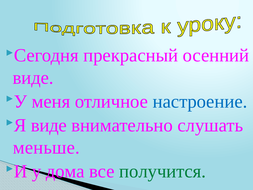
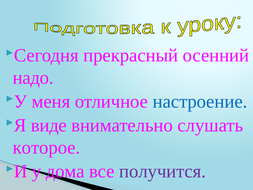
виде at (33, 78): виде -> надо
меньше: меньше -> которое
получится colour: green -> purple
